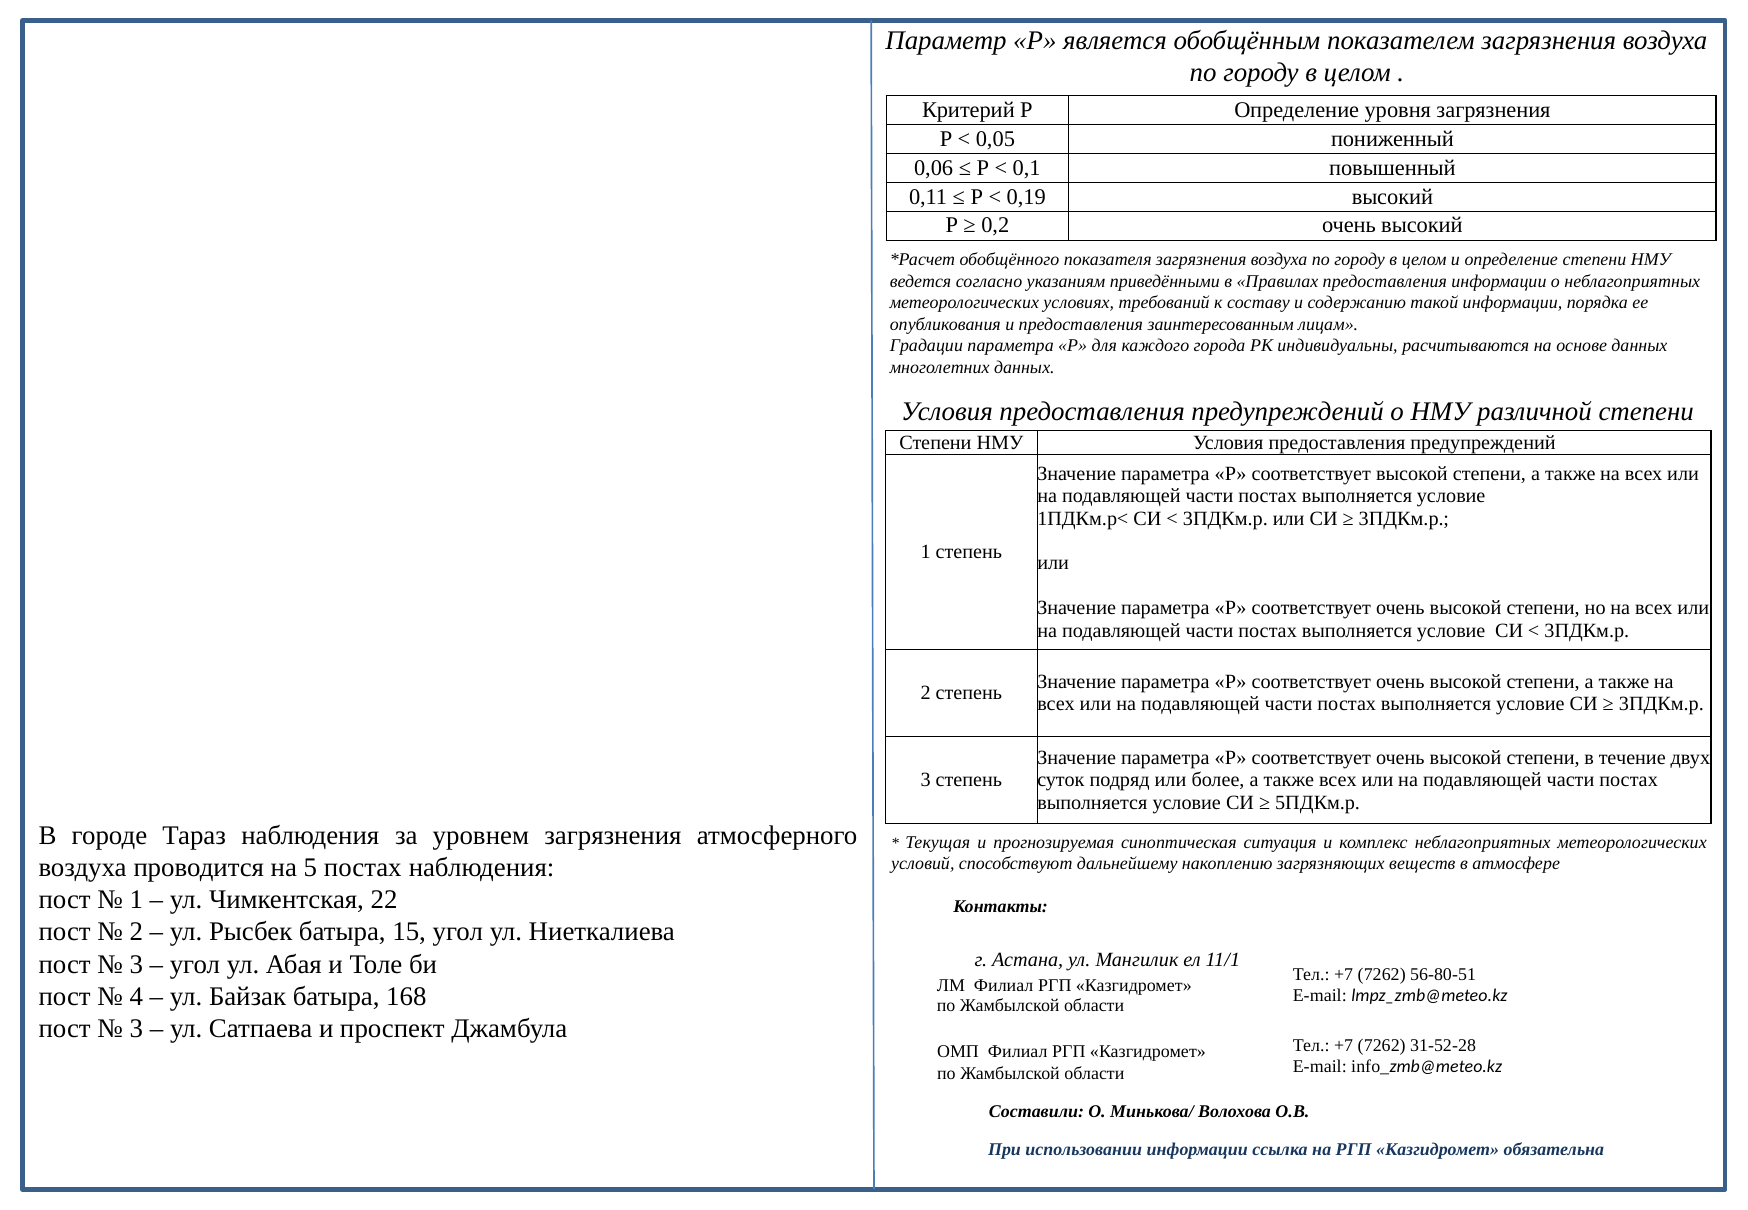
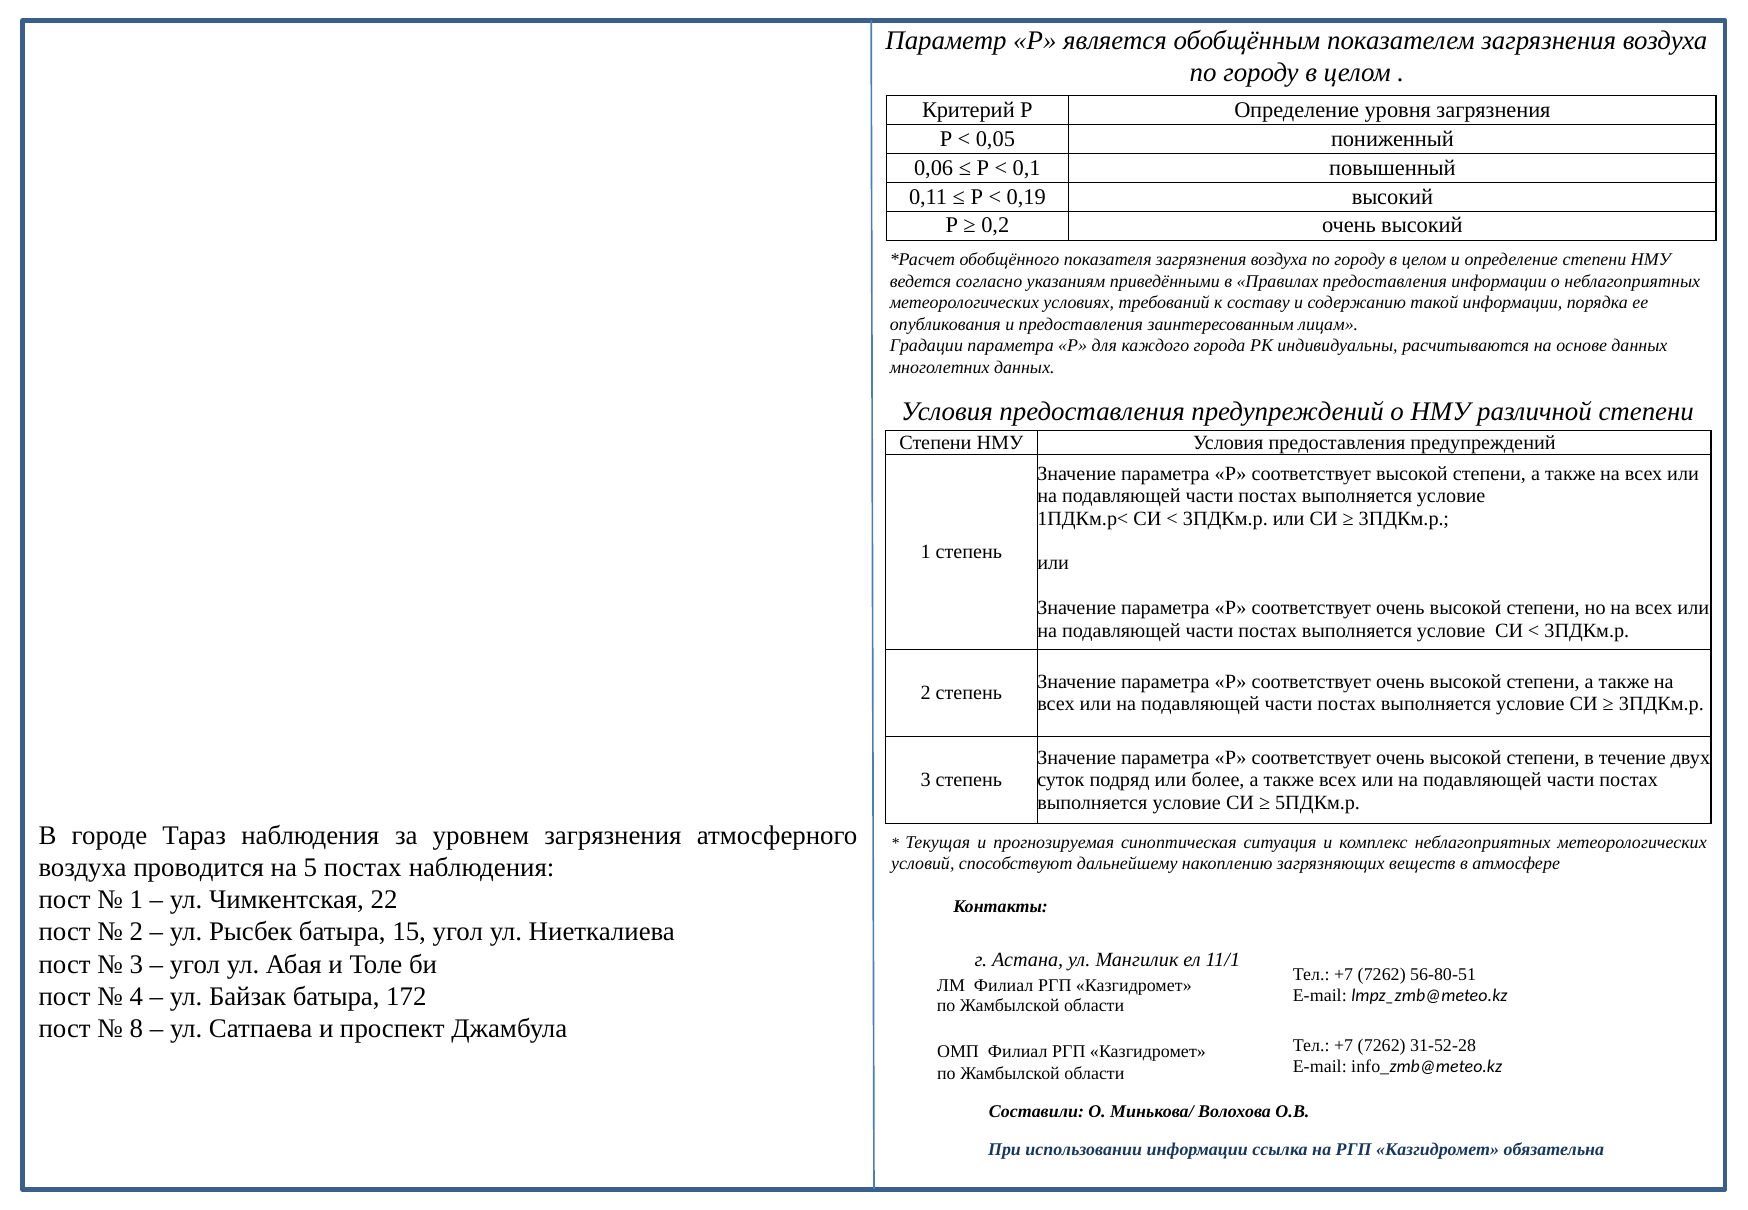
168: 168 -> 172
3 at (136, 1029): 3 -> 8
